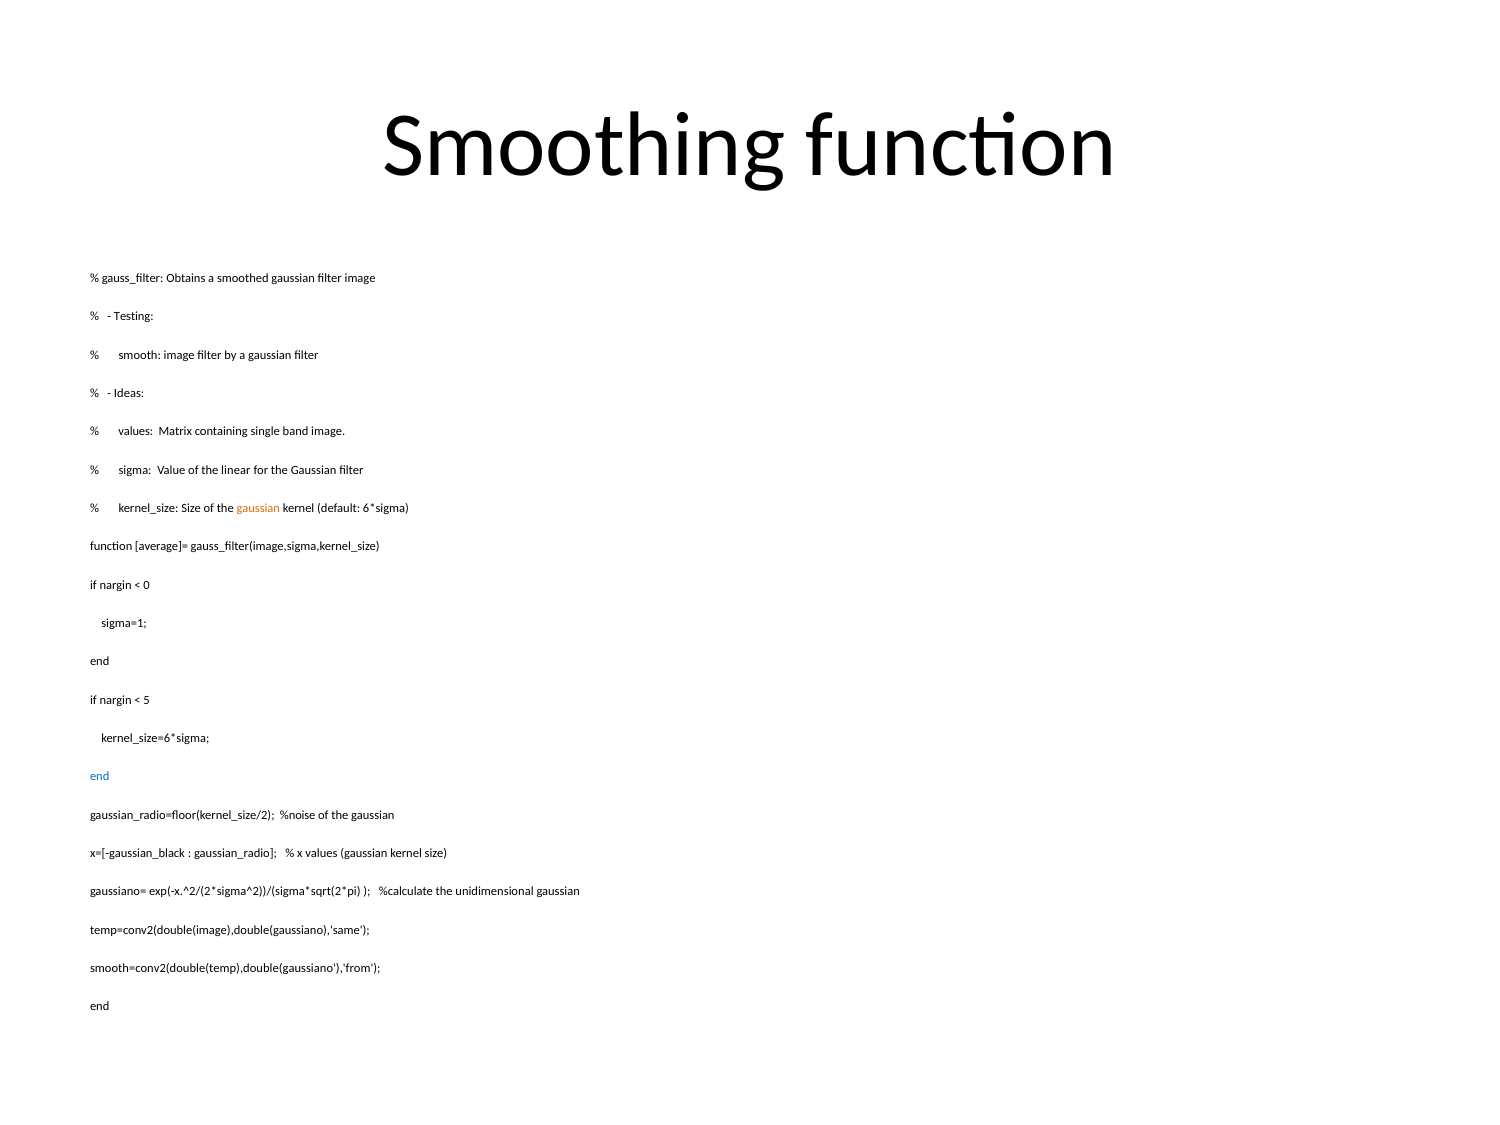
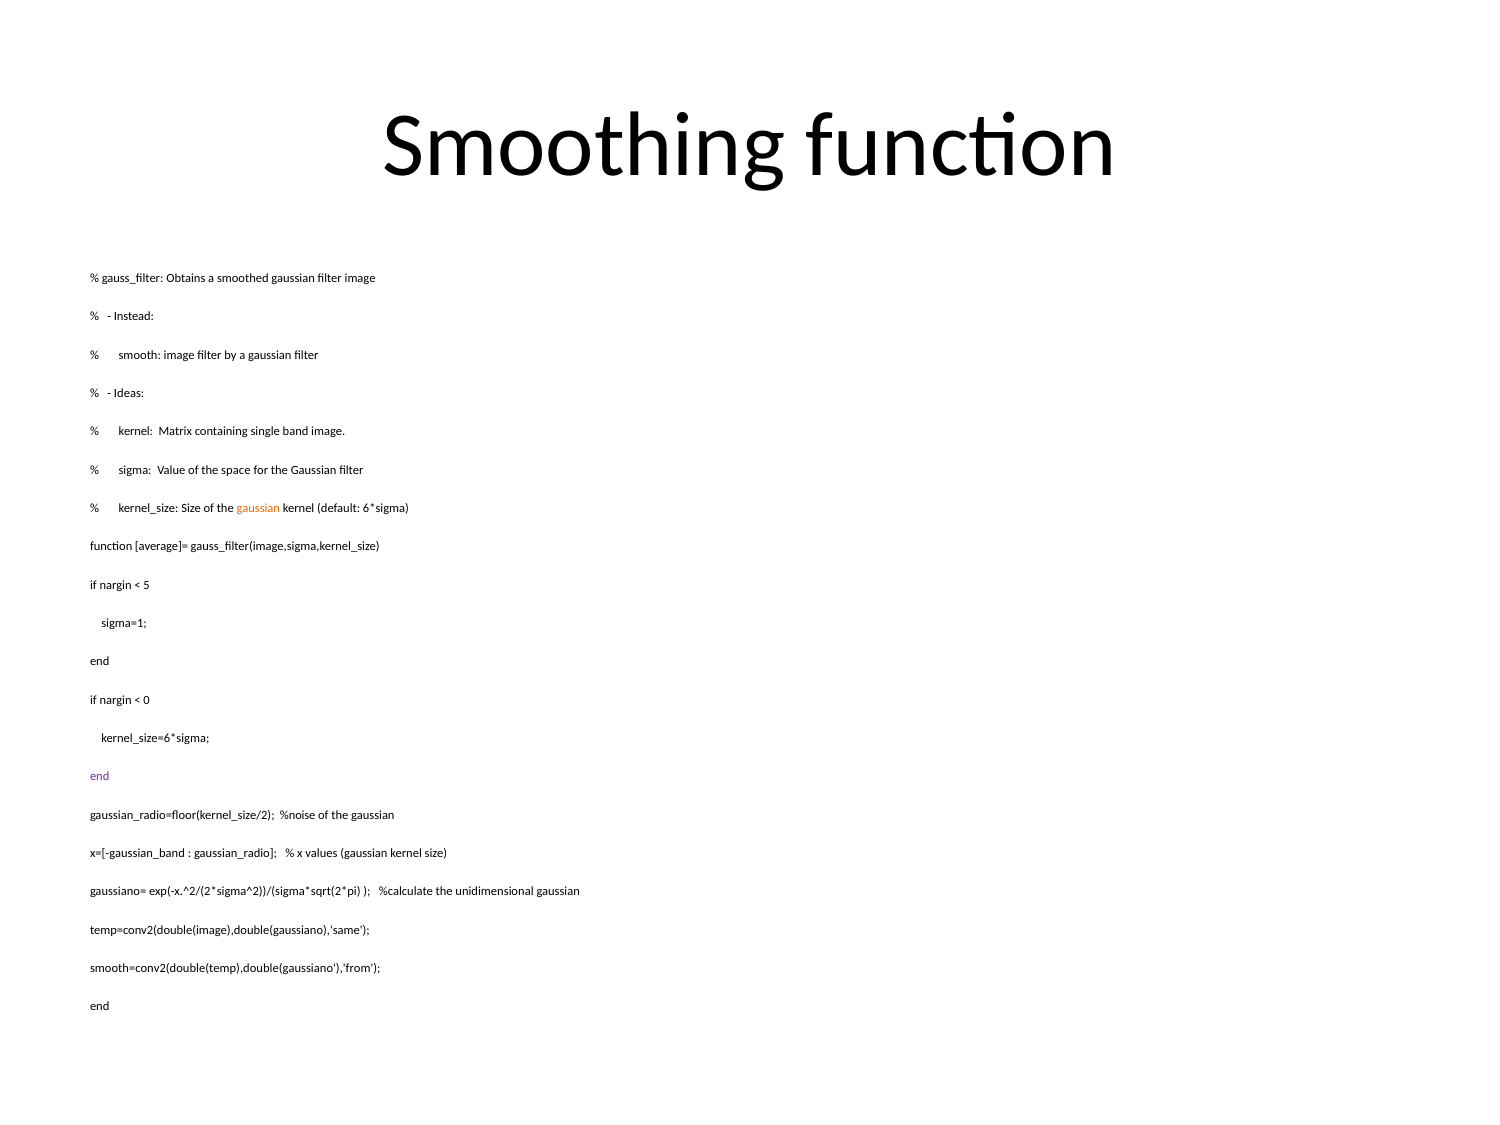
Testing: Testing -> Instead
values at (136, 432): values -> kernel
linear: linear -> space
0: 0 -> 5
5: 5 -> 0
end at (100, 777) colour: blue -> purple
x=[-gaussian_black: x=[-gaussian_black -> x=[-gaussian_band
